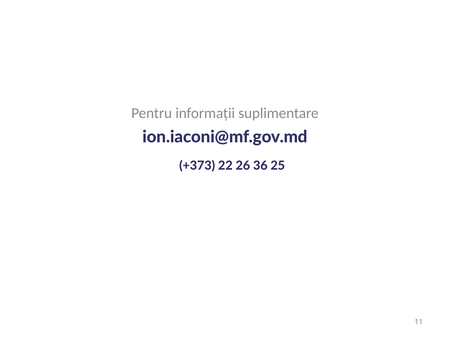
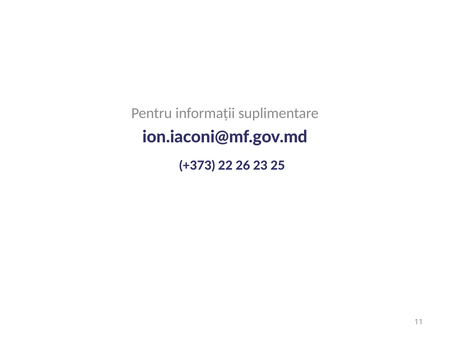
36: 36 -> 23
